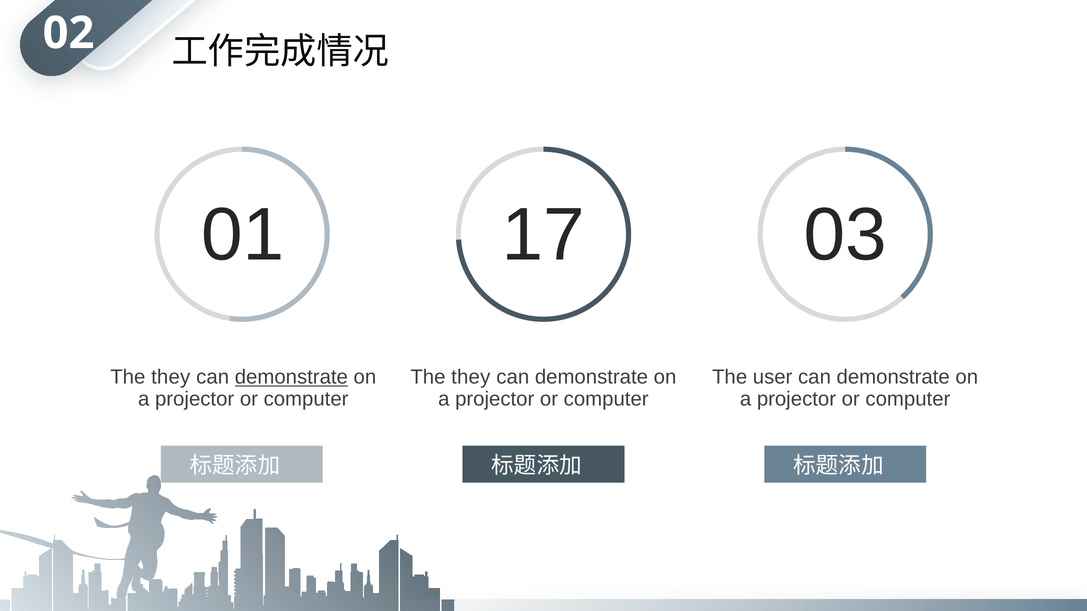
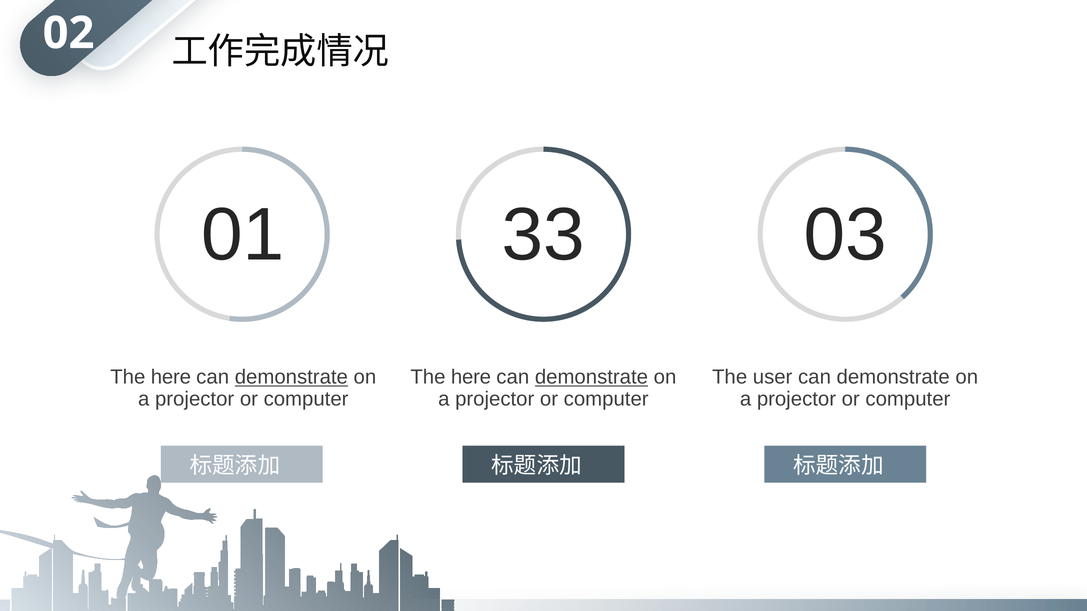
17: 17 -> 33
they at (171, 377): they -> here
they at (471, 377): they -> here
demonstrate at (591, 377) underline: none -> present
